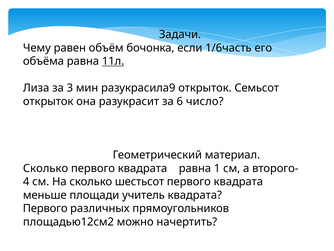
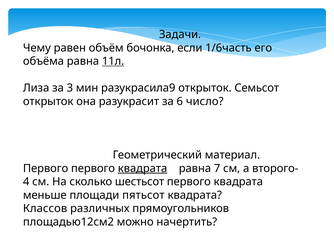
Сколько at (46, 168): Сколько -> Первого
квадрата at (143, 168) underline: none -> present
1: 1 -> 7
учитель: учитель -> пятьсот
Первого at (45, 208): Первого -> Классов
